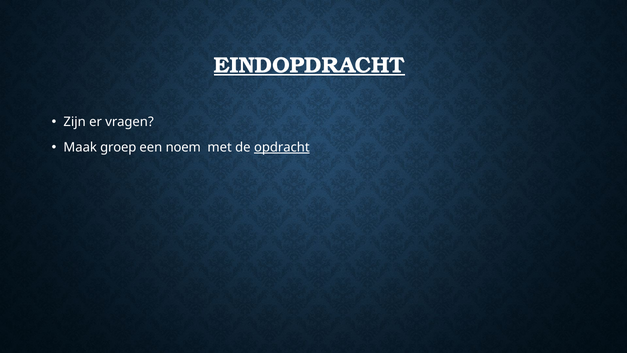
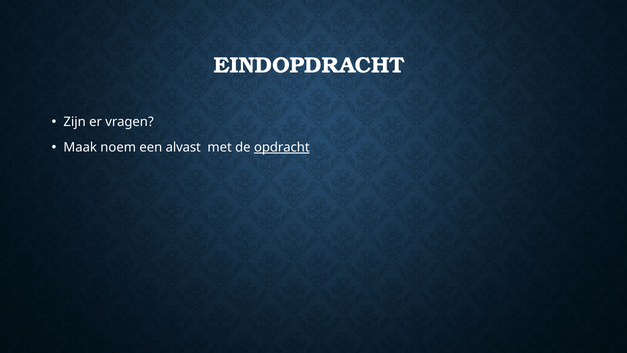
EINDOPDRACHT underline: present -> none
groep: groep -> noem
noem: noem -> alvast
